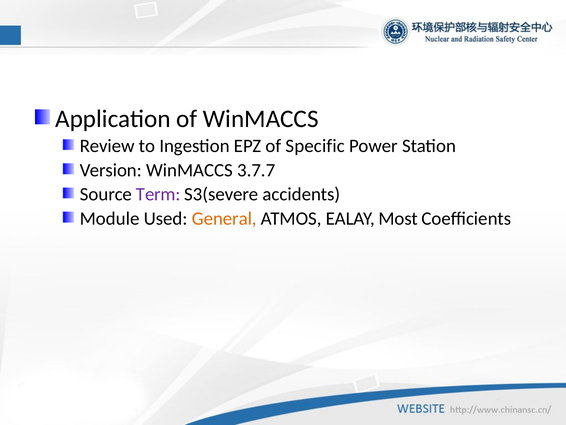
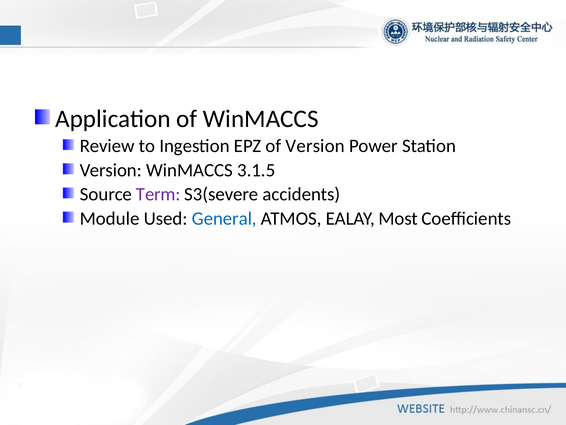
of Specific: Specific -> Version
3.7.7: 3.7.7 -> 3.1.5
General colour: orange -> blue
